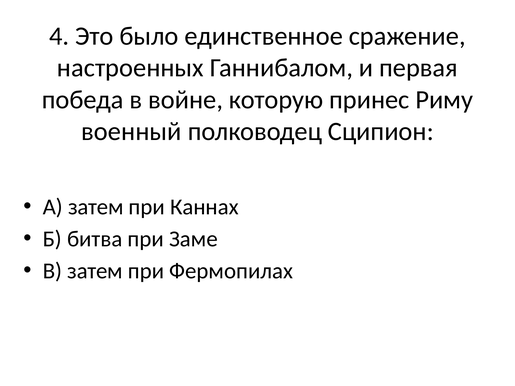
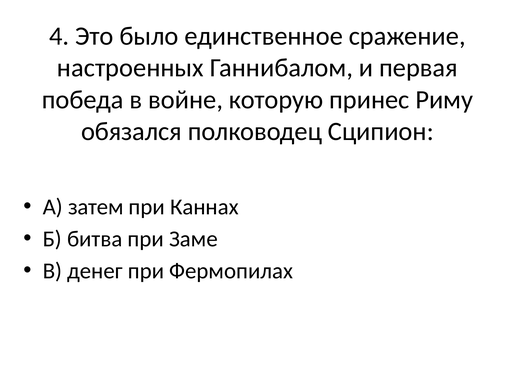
военный: военный -> обязался
В затем: затем -> денег
